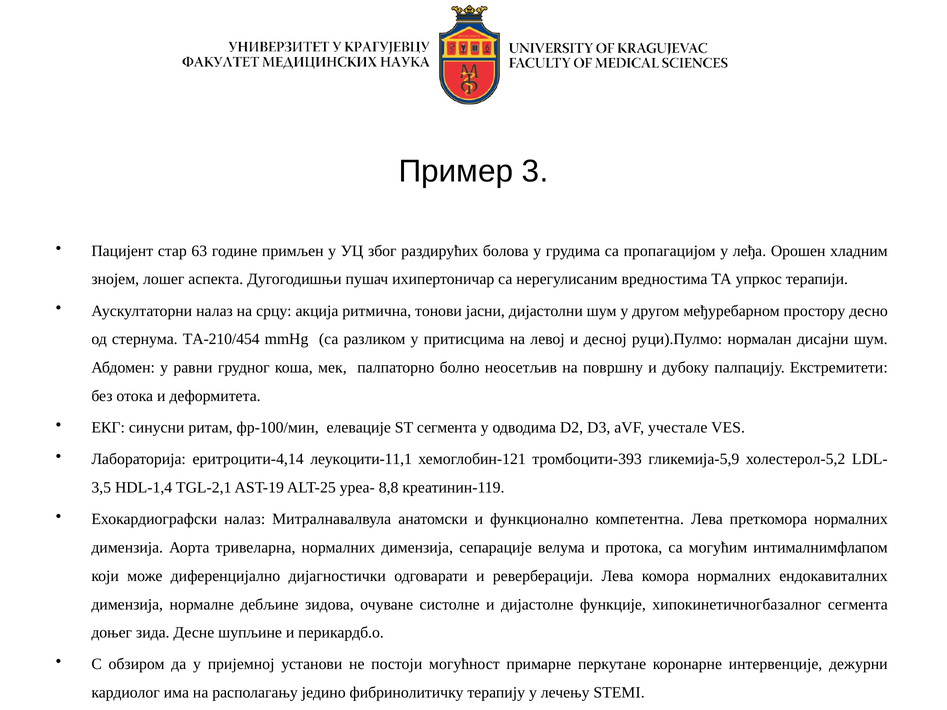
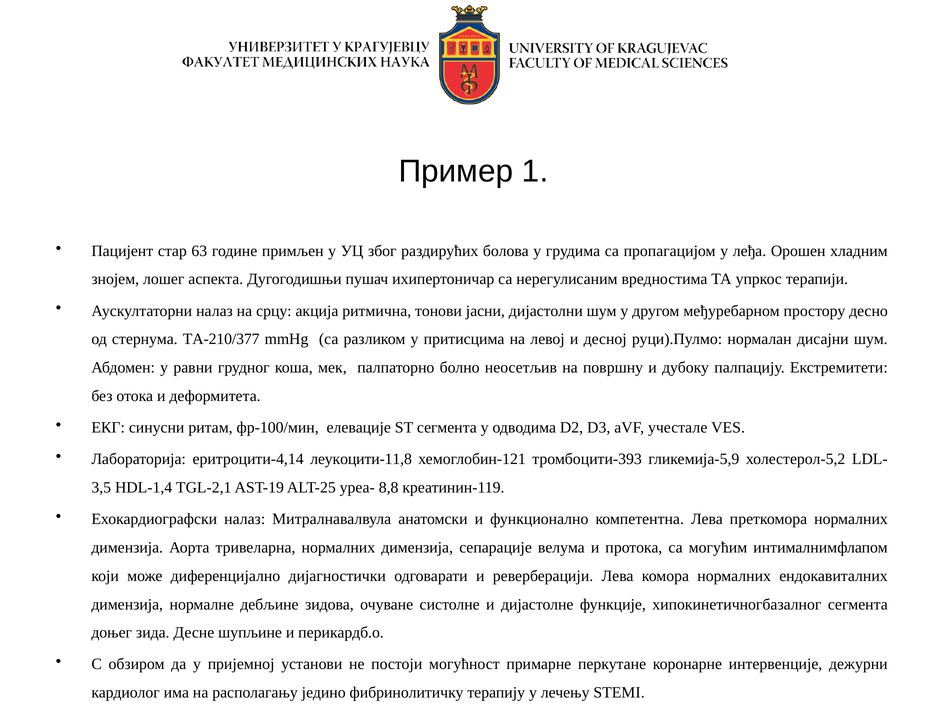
3: 3 -> 1
ТА-210/454: ТА-210/454 -> ТА-210/377
леукоцити-11,1: леукоцити-11,1 -> леукоцити-11,8
